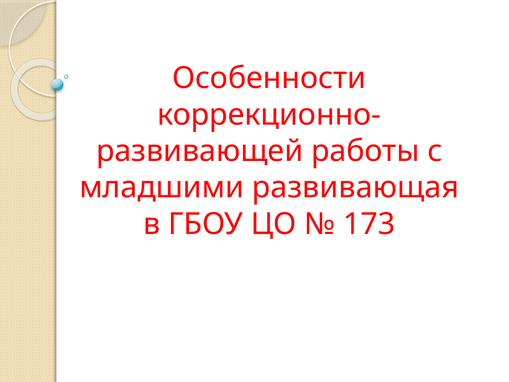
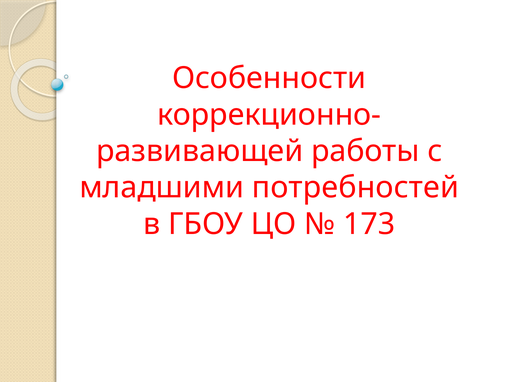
развивающая: развивающая -> потребностей
